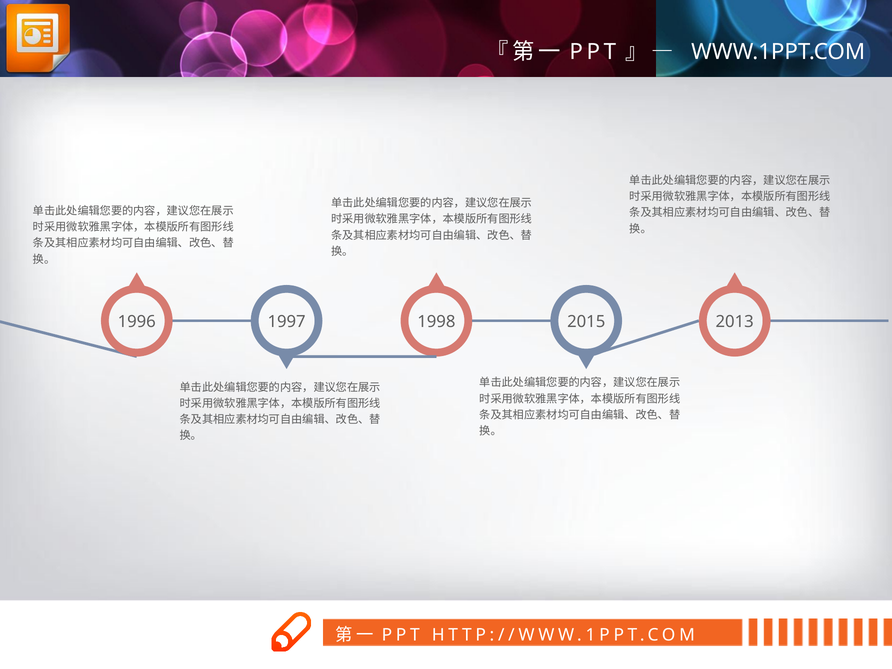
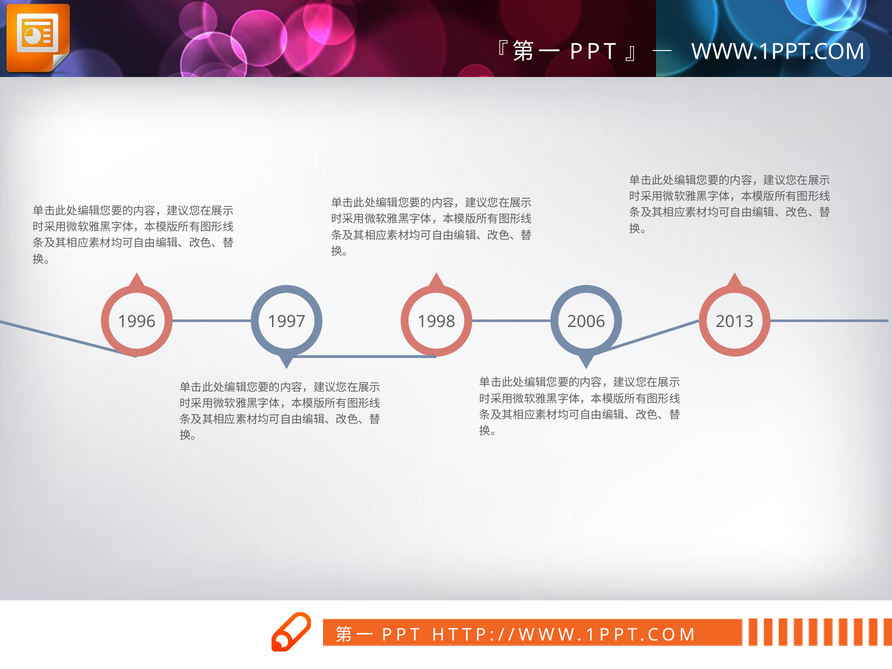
2015: 2015 -> 2006
